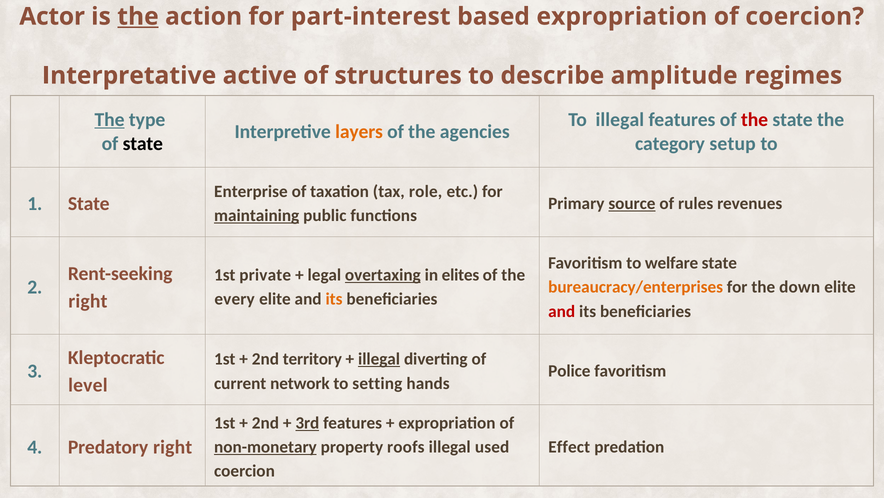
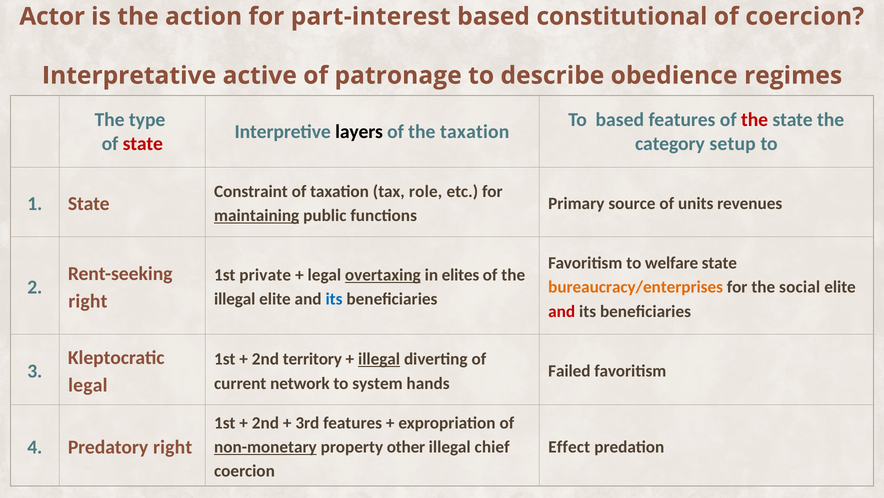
the at (138, 16) underline: present -> none
based expropriation: expropriation -> constitutional
structures: structures -> patronage
amplitude: amplitude -> obedience
The at (110, 119) underline: present -> none
To illegal: illegal -> based
layers colour: orange -> black
the agencies: agencies -> taxation
state at (143, 143) colour: black -> red
Enterprise: Enterprise -> Constraint
source underline: present -> none
rules: rules -> units
down: down -> social
every at (235, 299): every -> illegal
its at (334, 299) colour: orange -> blue
Police: Police -> Failed
setting: setting -> system
level at (88, 385): level -> legal
3rd underline: present -> none
roofs: roofs -> other
used: used -> chief
